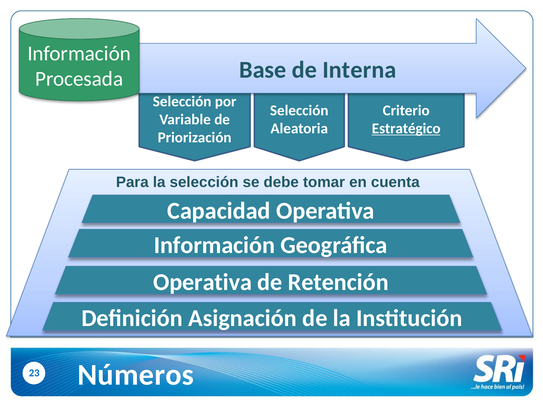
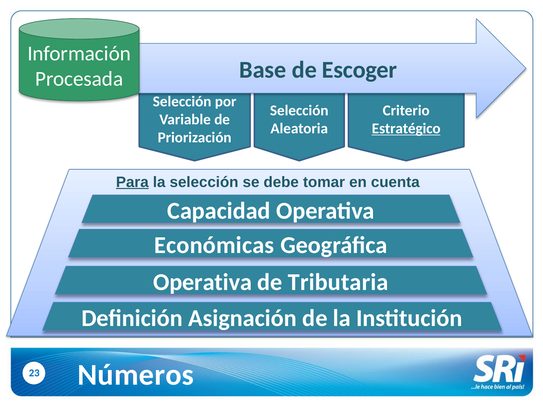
Interna: Interna -> Escoger
Para underline: none -> present
Información at (214, 245): Información -> Económicas
Retención: Retención -> Tributaria
